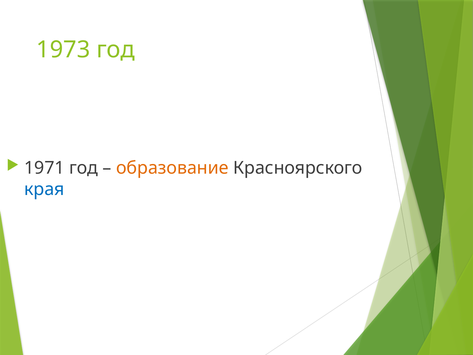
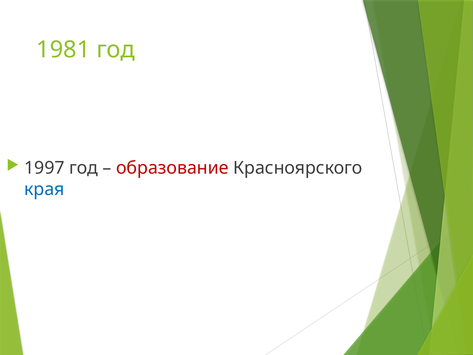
1973: 1973 -> 1981
1971: 1971 -> 1997
образование colour: orange -> red
